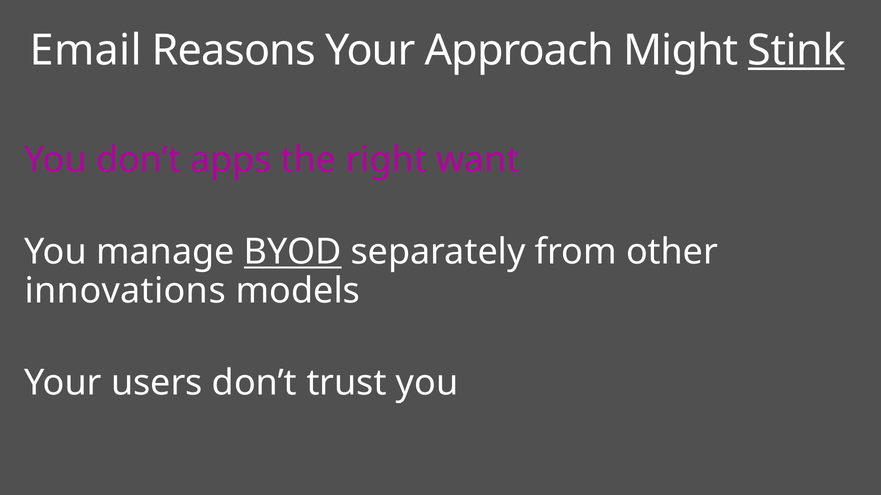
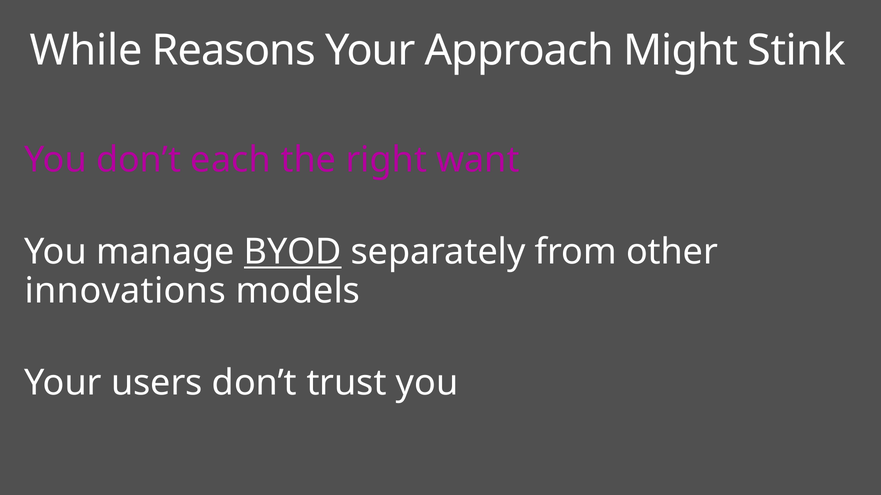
Email: Email -> While
Stink underline: present -> none
apps: apps -> each
